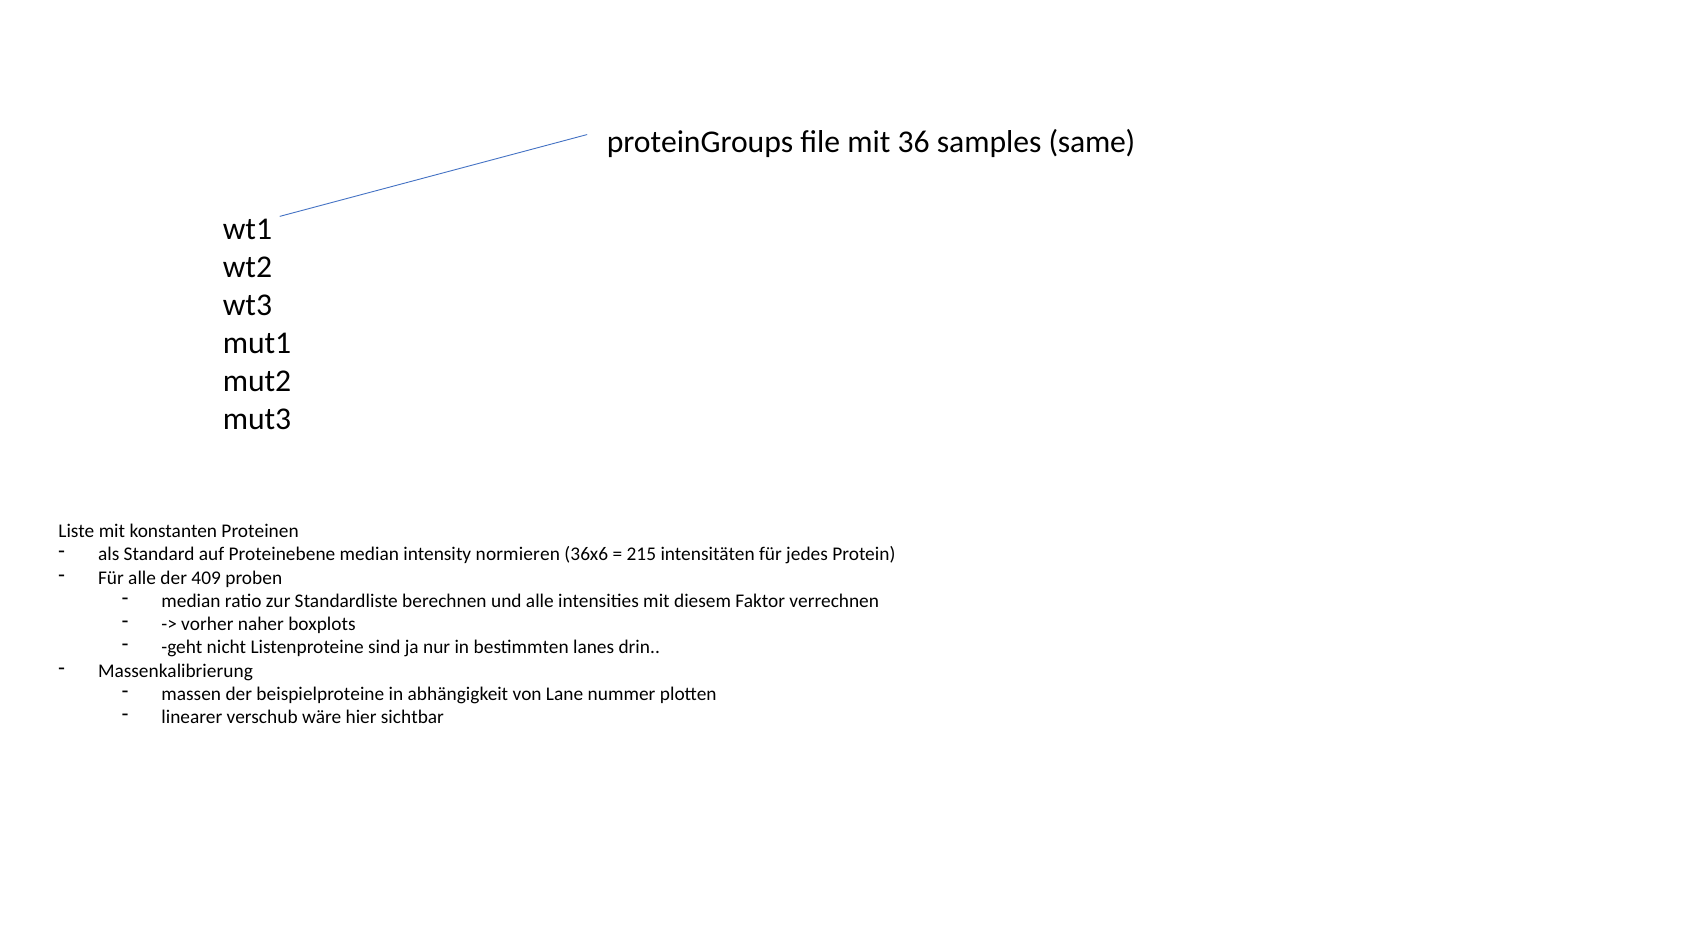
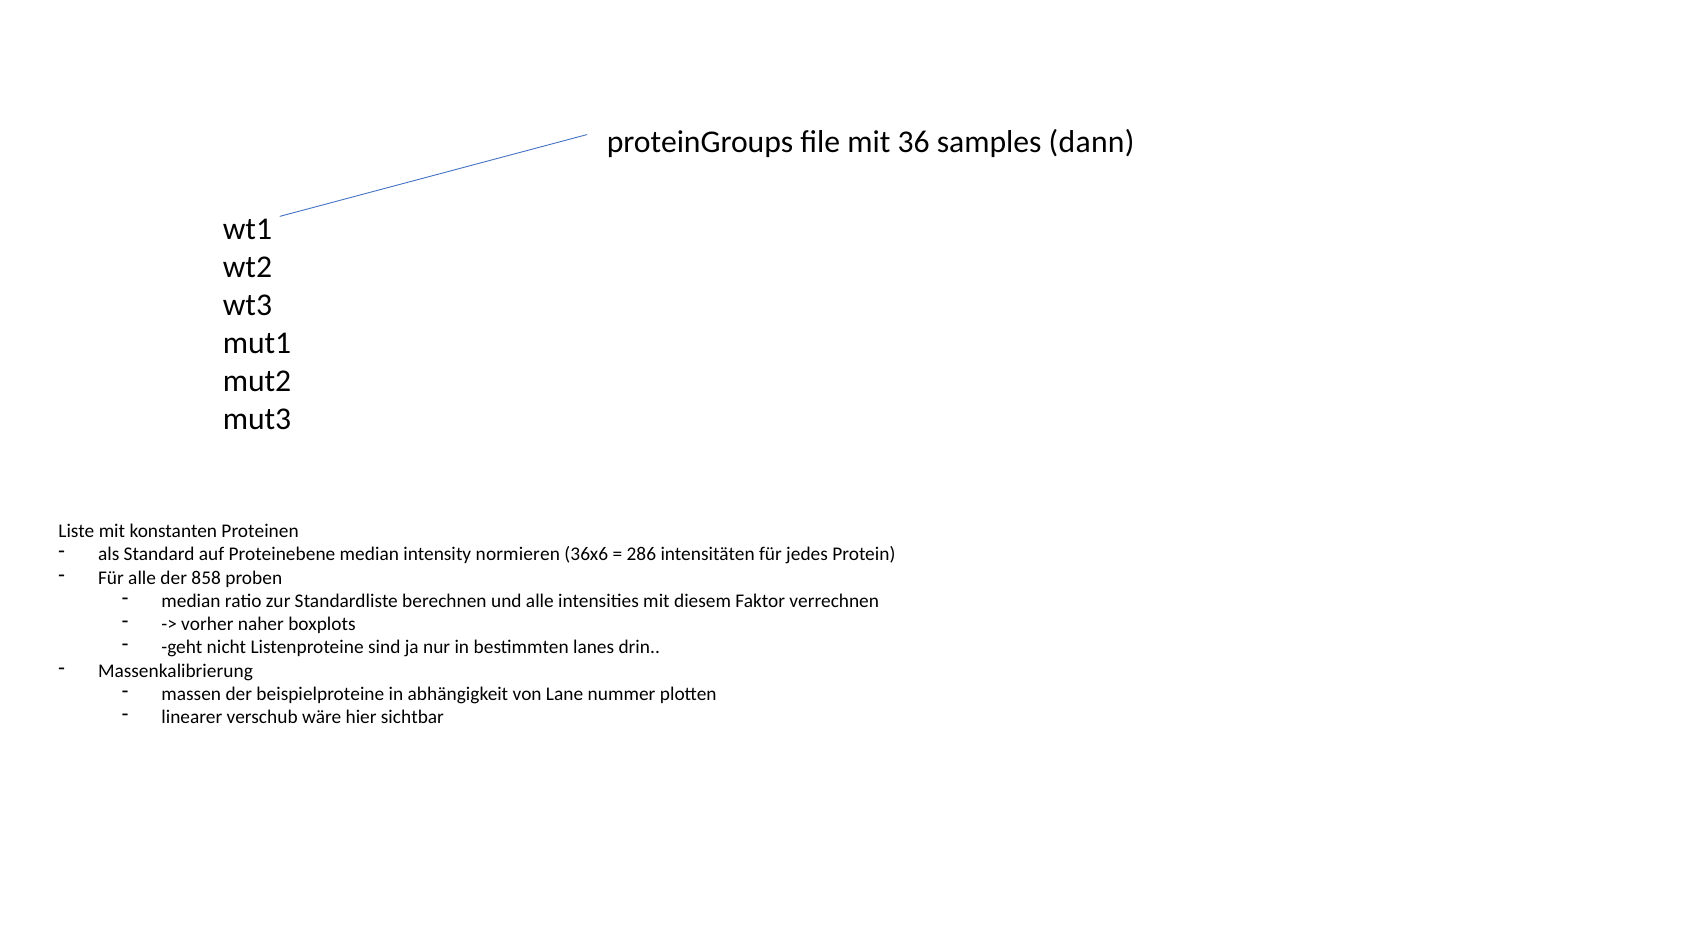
same: same -> dann
215: 215 -> 286
409: 409 -> 858
